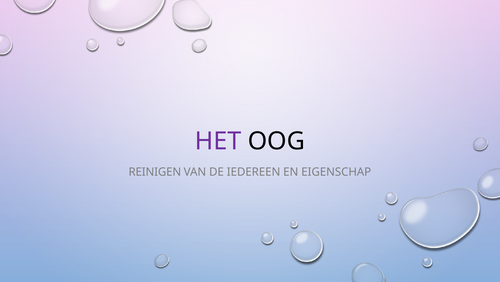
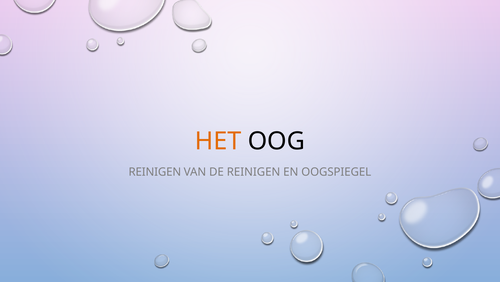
HET colour: purple -> orange
DE IEDEREEN: IEDEREEN -> REINIGEN
EIGENSCHAP: EIGENSCHAP -> OOGSPIEGEL
